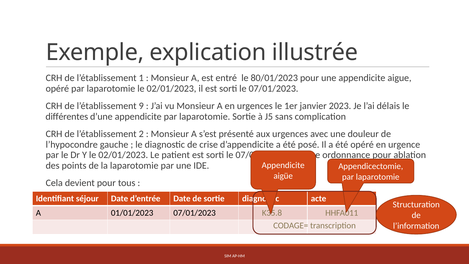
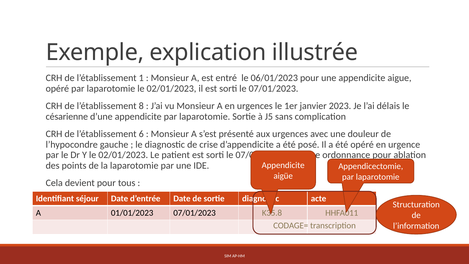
80/01/2023: 80/01/2023 -> 06/01/2023
9: 9 -> 8
différentes: différentes -> césarienne
2: 2 -> 6
